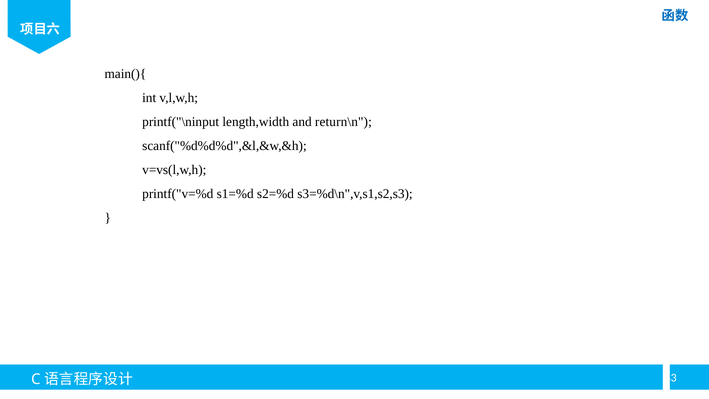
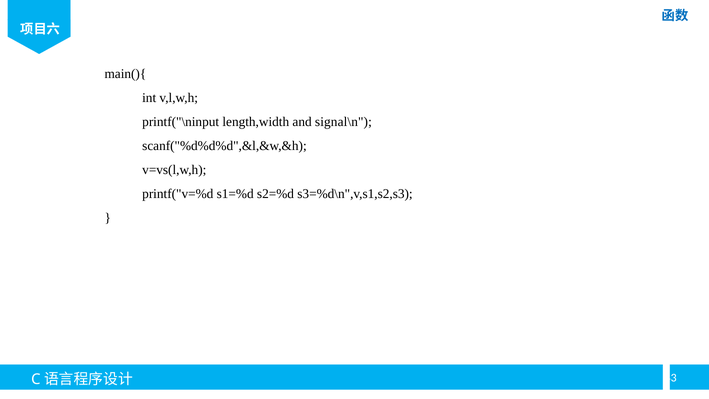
return\n: return\n -> signal\n
